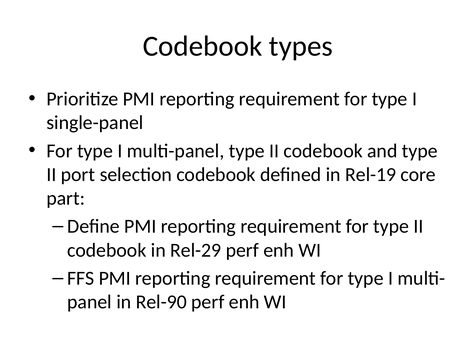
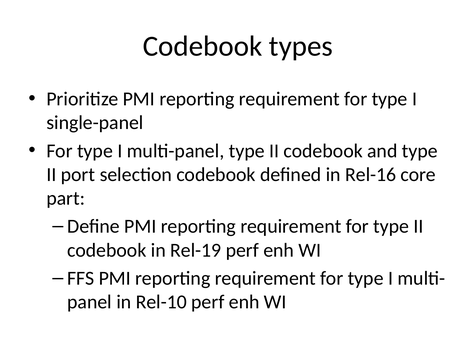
Rel-19: Rel-19 -> Rel-16
Rel-29: Rel-29 -> Rel-19
Rel-90: Rel-90 -> Rel-10
